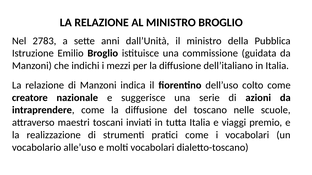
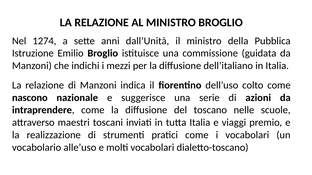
2783: 2783 -> 1274
creatore: creatore -> nascono
